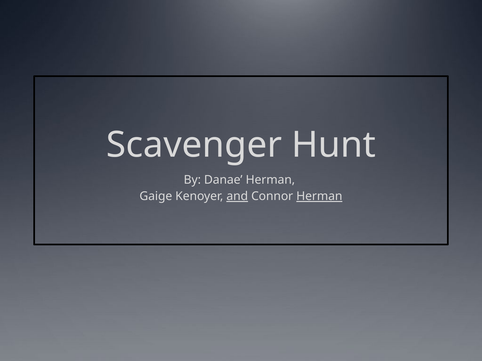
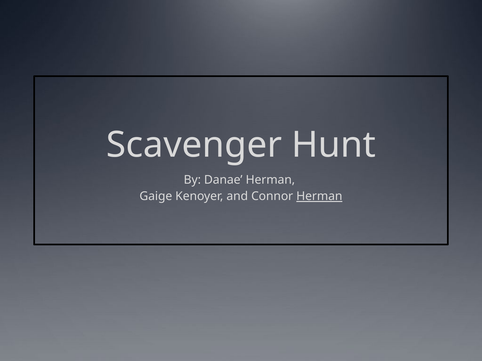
and underline: present -> none
